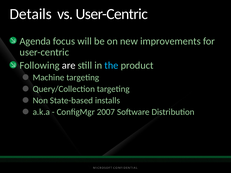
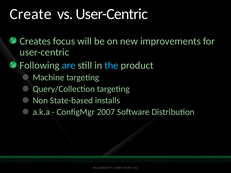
Details: Details -> Create
Agenda: Agenda -> Creates
are colour: white -> light blue
